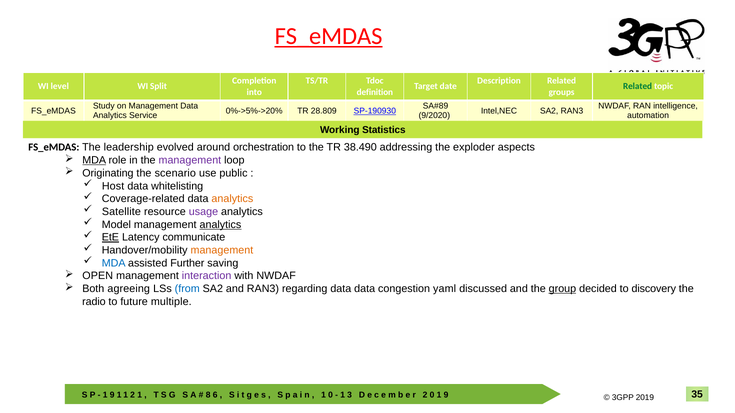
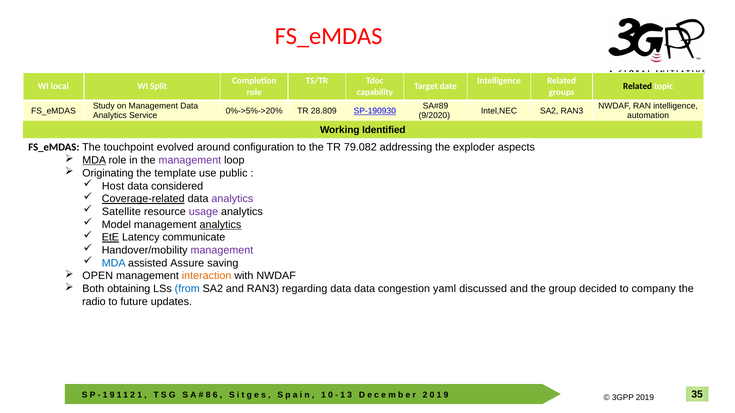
FS_eMDAS at (329, 36) underline: present -> none
Description at (499, 81): Description -> Intelligence
level: level -> local
Related at (638, 87) colour: green -> black
into at (254, 92): into -> role
definition: definition -> capability
Statistics: Statistics -> Identified
leadership: leadership -> touchpoint
orchestration: orchestration -> configuration
38.490: 38.490 -> 79.082
scenario: scenario -> template
whitelisting: whitelisting -> considered
Coverage-related underline: none -> present
analytics at (232, 199) colour: orange -> purple
management at (222, 251) colour: orange -> purple
Further: Further -> Assure
interaction colour: purple -> orange
agreeing: agreeing -> obtaining
group underline: present -> none
discovery: discovery -> company
multiple: multiple -> updates
